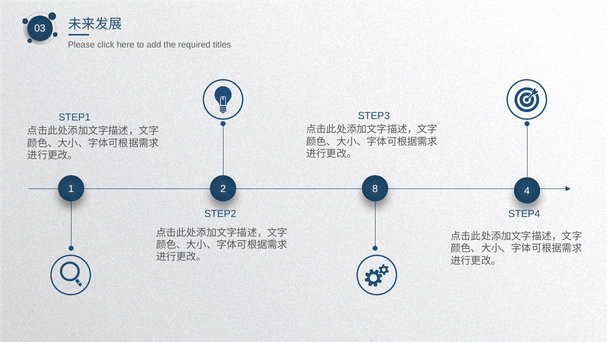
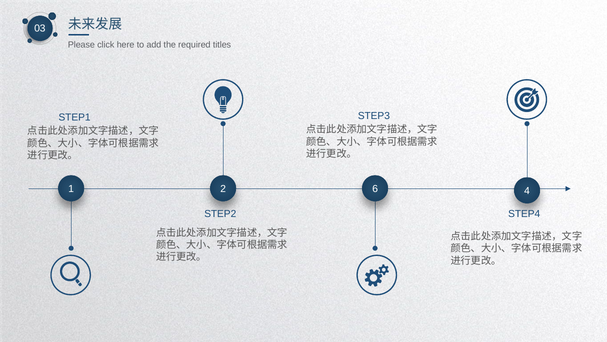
8: 8 -> 6
